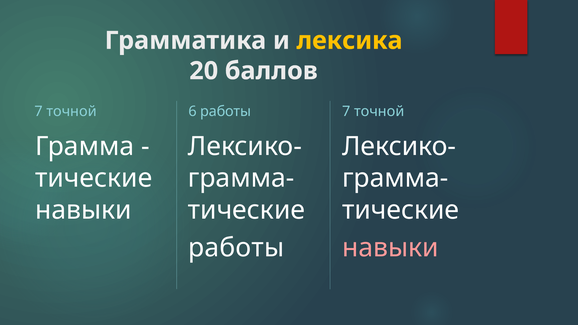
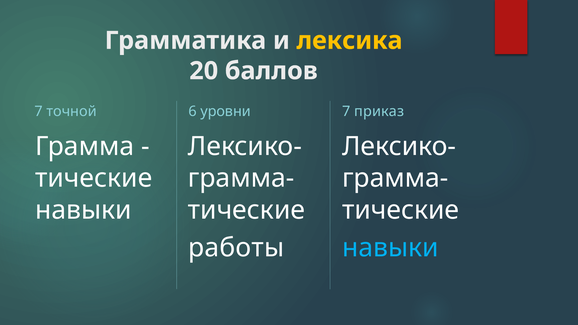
6 работы: работы -> уровни
точной at (379, 111): точной -> приказ
навыки at (390, 248) colour: pink -> light blue
